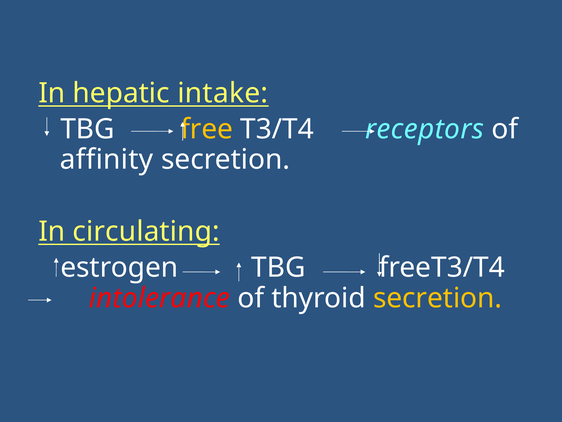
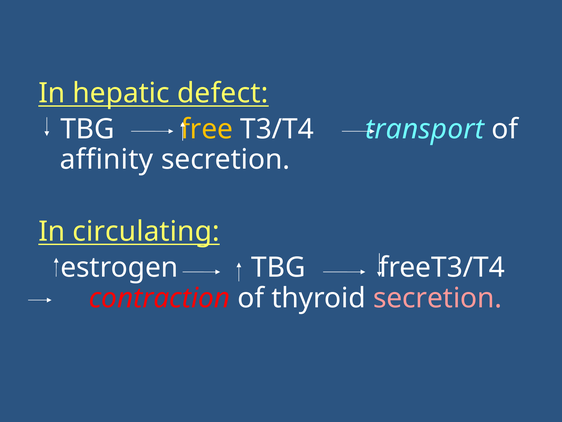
intake: intake -> defect
receptors: receptors -> transport
intolerance: intolerance -> contraction
secretion at (438, 298) colour: yellow -> pink
